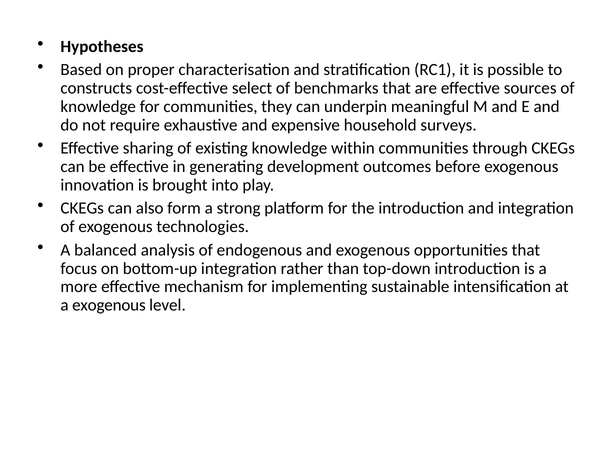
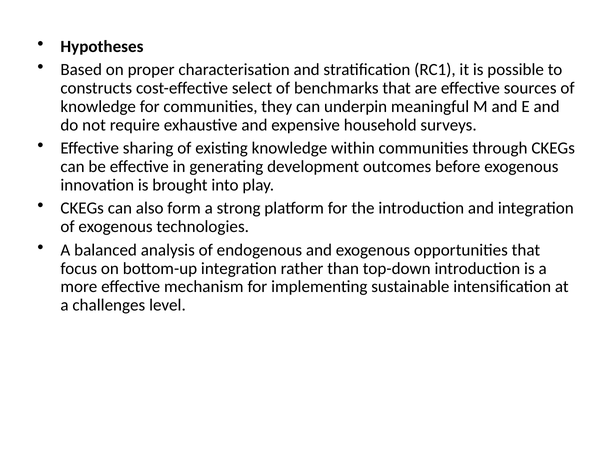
a exogenous: exogenous -> challenges
